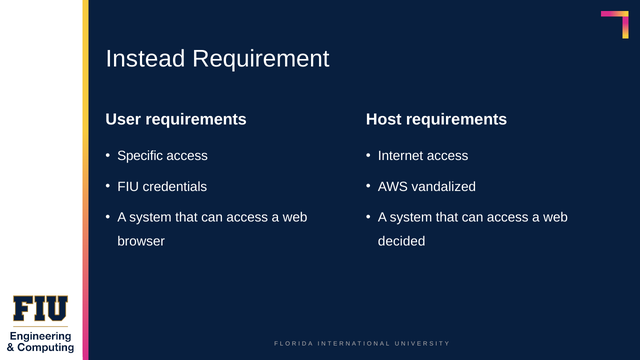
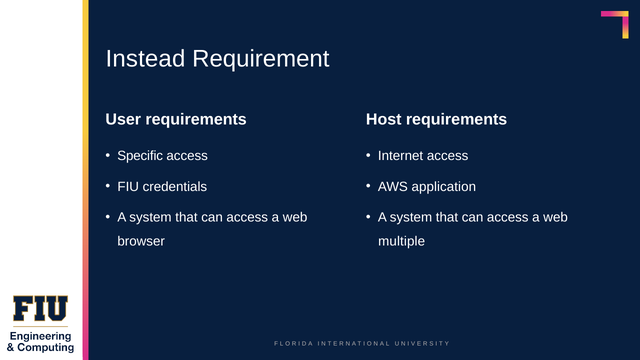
vandalized: vandalized -> application
decided: decided -> multiple
